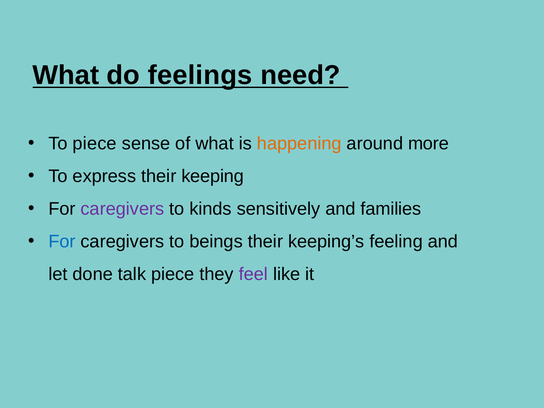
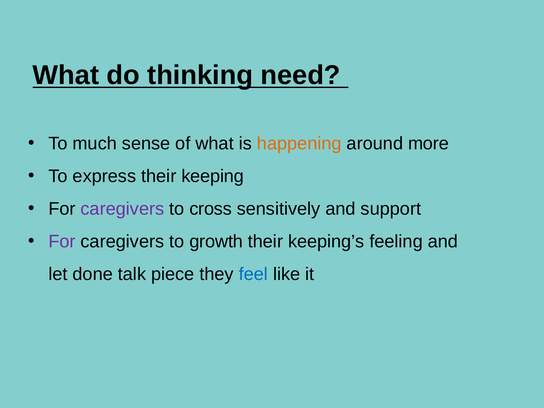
feelings: feelings -> thinking
To piece: piece -> much
kinds: kinds -> cross
families: families -> support
For at (62, 241) colour: blue -> purple
beings: beings -> growth
feel colour: purple -> blue
